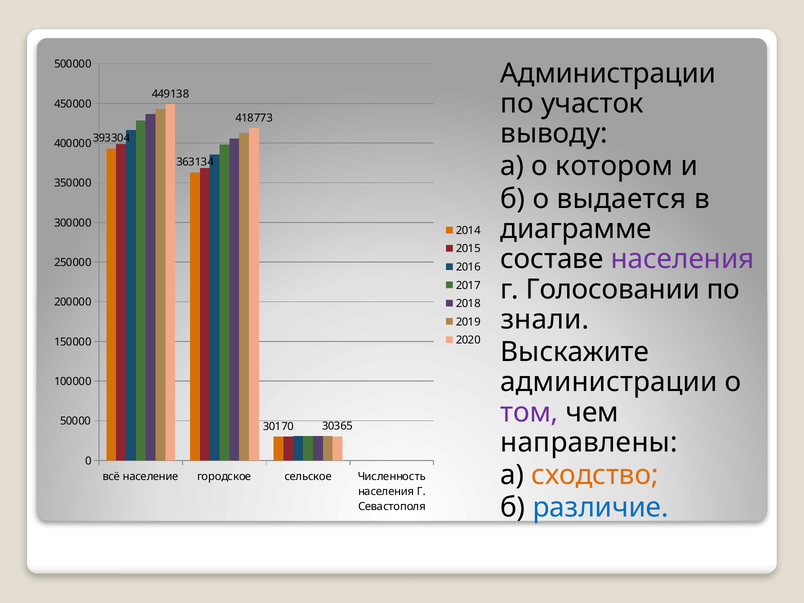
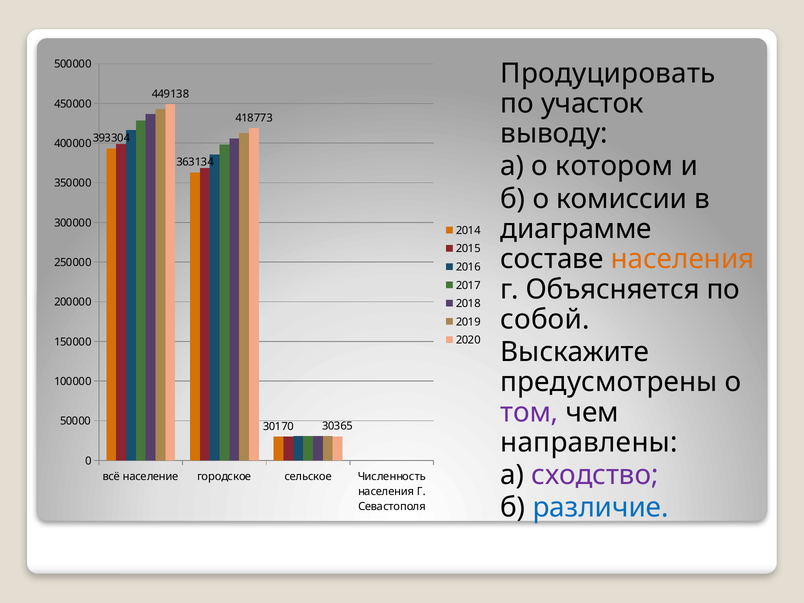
Администрации at (608, 73): Администрации -> Продуцировать
выдается: выдается -> комиссии
населения at (683, 259) colour: purple -> orange
Голосовании: Голосовании -> Объясняется
знали: знали -> собой
администрации at (609, 382): администрации -> предусмотрены
сходство colour: orange -> purple
